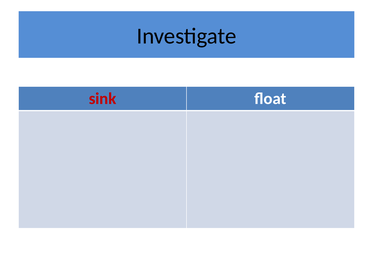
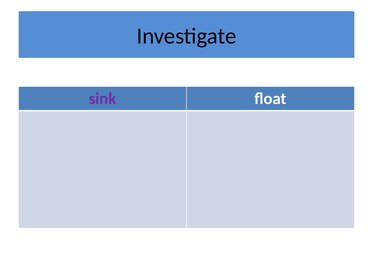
sink colour: red -> purple
